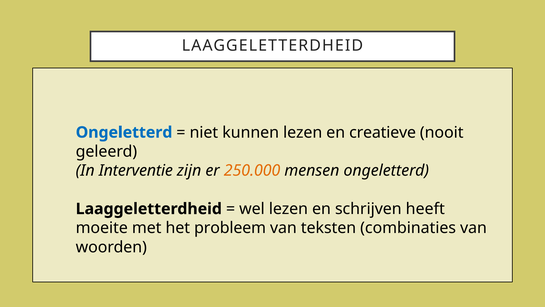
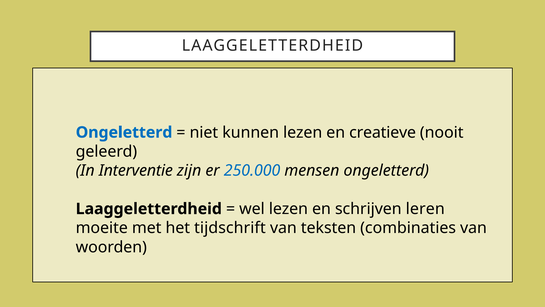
250.000 colour: orange -> blue
heeft: heeft -> leren
probleem: probleem -> tijdschrift
